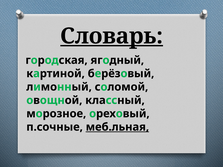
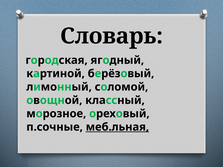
Словарь underline: present -> none
